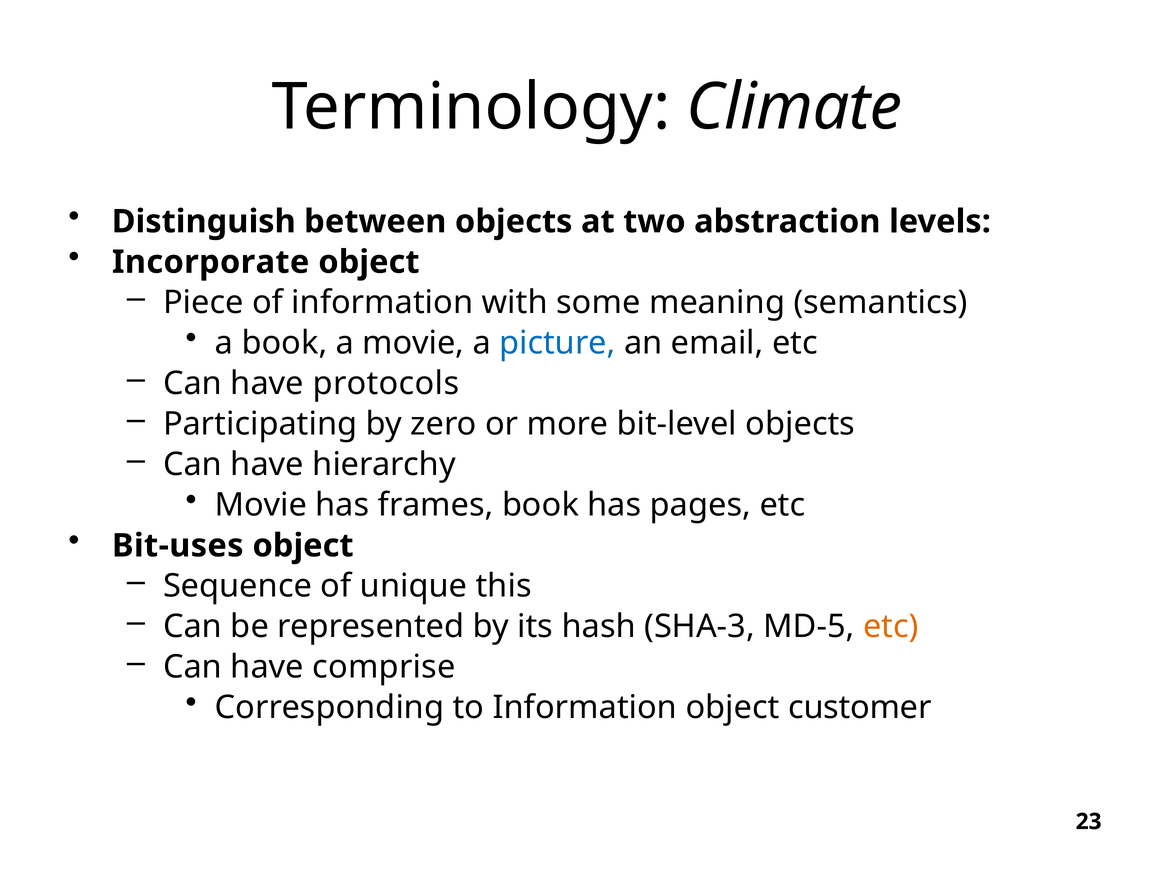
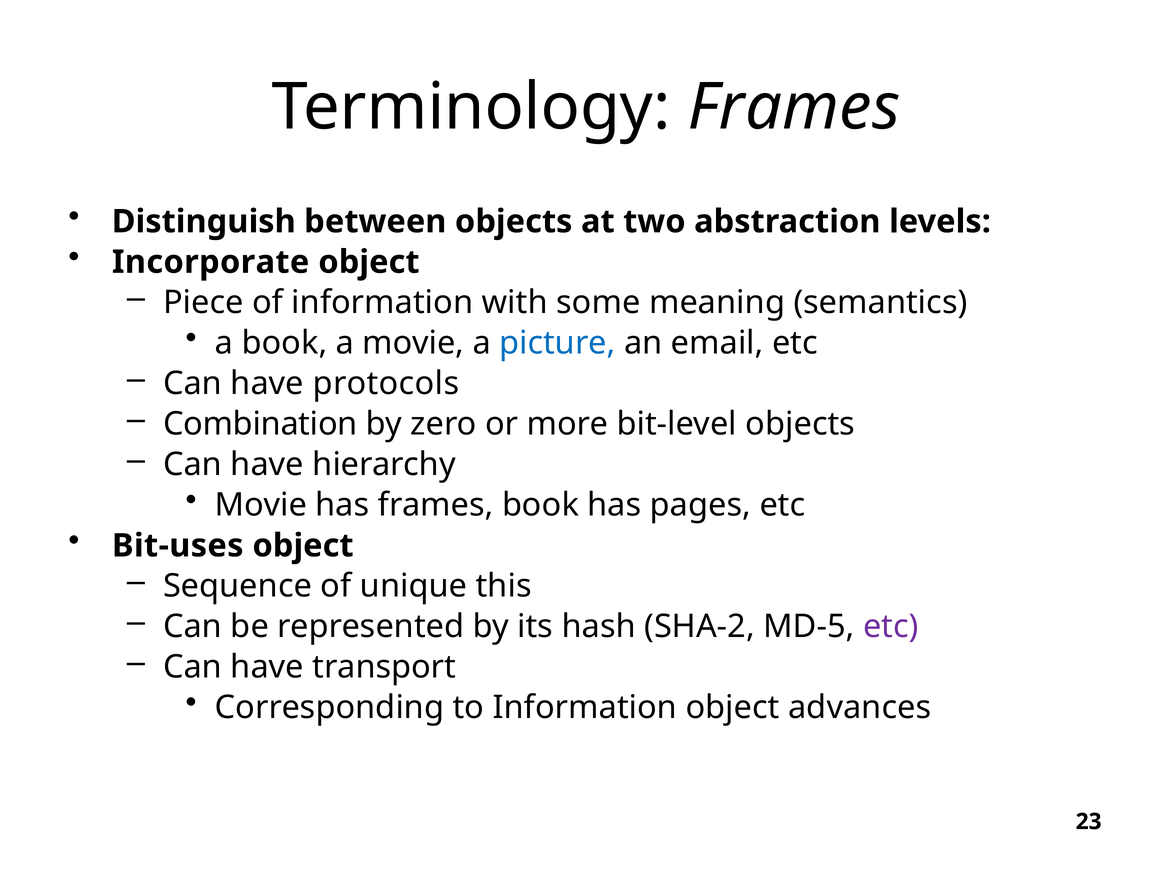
Terminology Climate: Climate -> Frames
Participating: Participating -> Combination
SHA-3: SHA-3 -> SHA-2
etc at (891, 627) colour: orange -> purple
comprise: comprise -> transport
customer: customer -> advances
